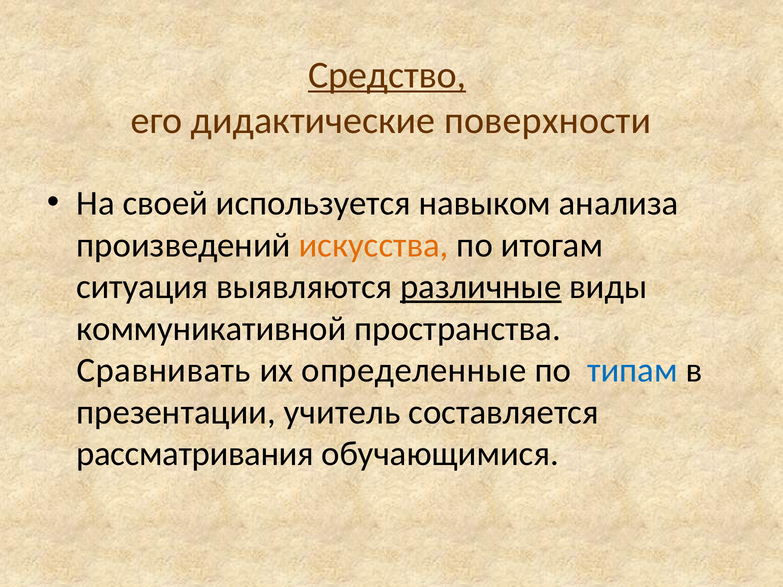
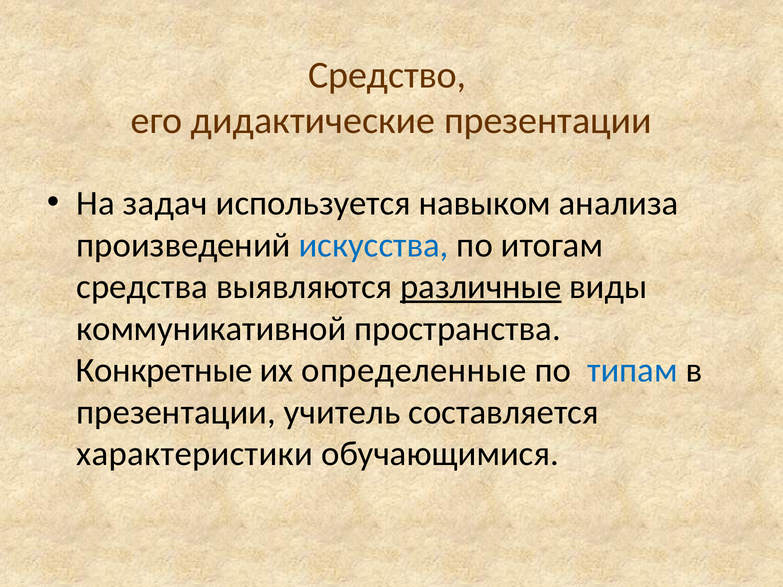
Средство underline: present -> none
дидактические поверхности: поверхности -> презентации
своей: своей -> задач
искусства colour: orange -> blue
ситуация: ситуация -> средства
Сравнивать: Сравнивать -> Конкретные
рассматривания: рассматривания -> характеристики
